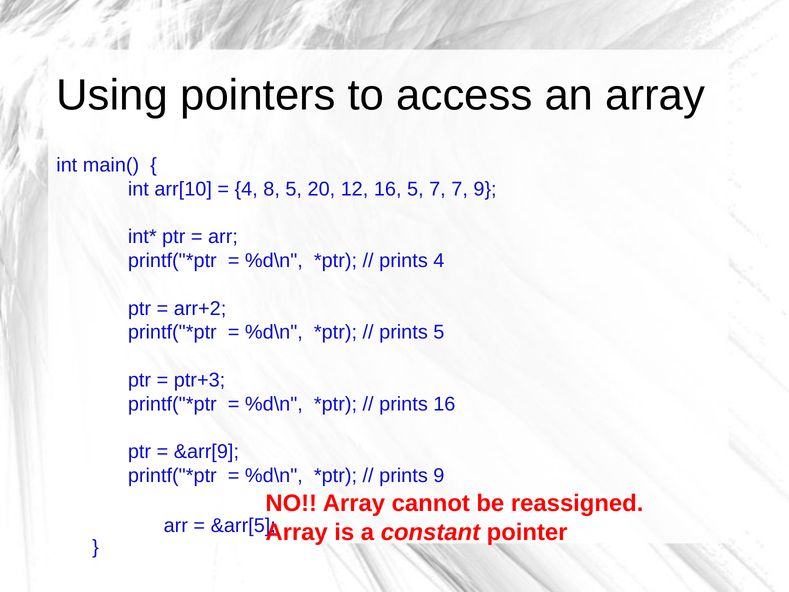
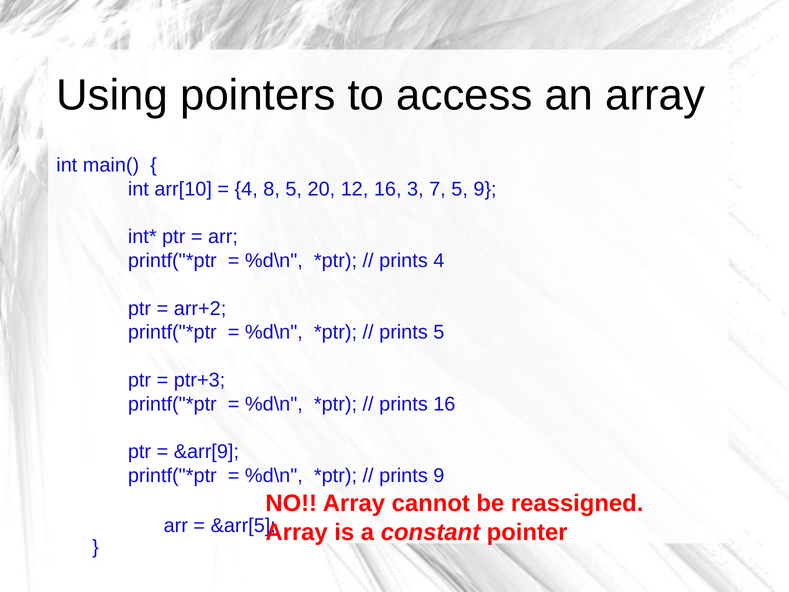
16 5: 5 -> 3
7 7: 7 -> 5
